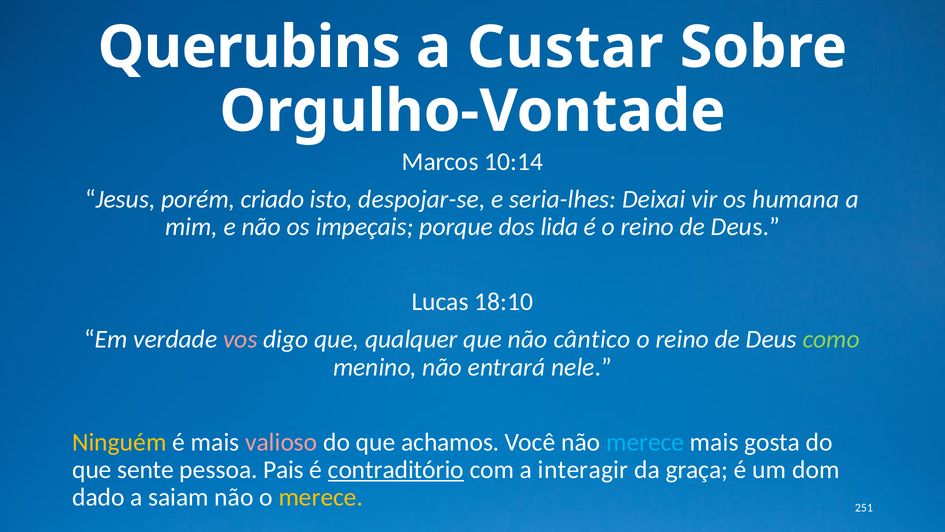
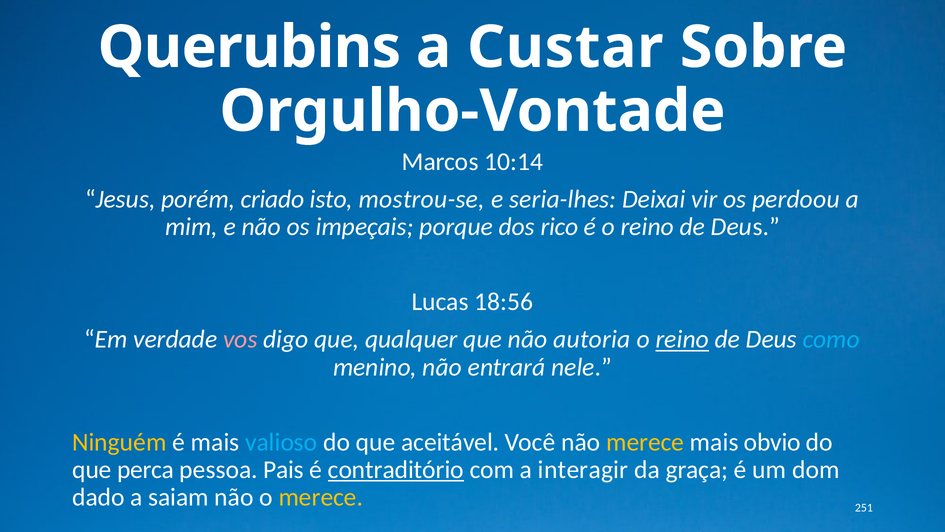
despojar-se: despojar-se -> mostrou-se
humana: humana -> perdoou
lida: lida -> rico
18:10: 18:10 -> 18:56
cântico: cântico -> autoria
reino at (682, 339) underline: none -> present
como colour: light green -> light blue
valioso colour: pink -> light blue
achamos: achamos -> aceitável
merece at (645, 442) colour: light blue -> yellow
gosta: gosta -> obvio
sente: sente -> perca
